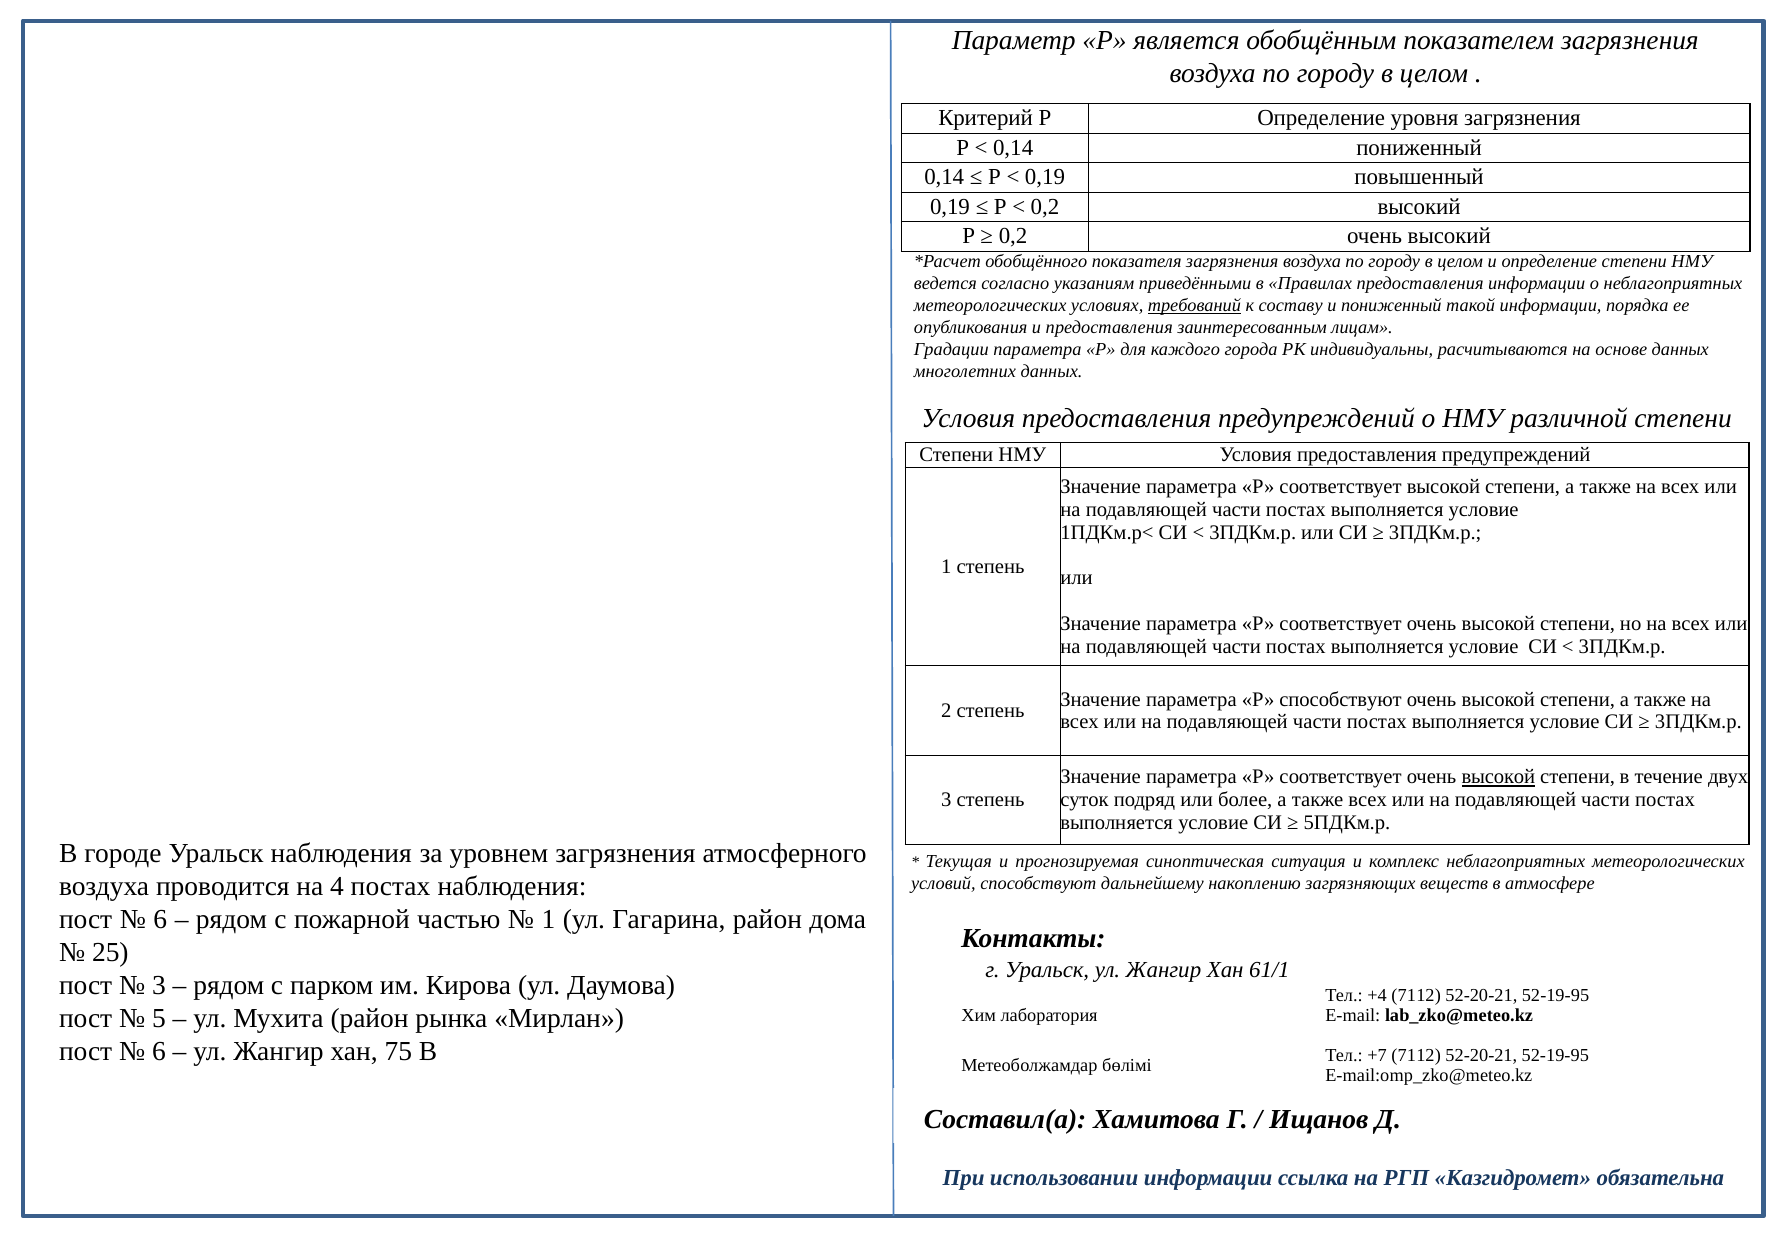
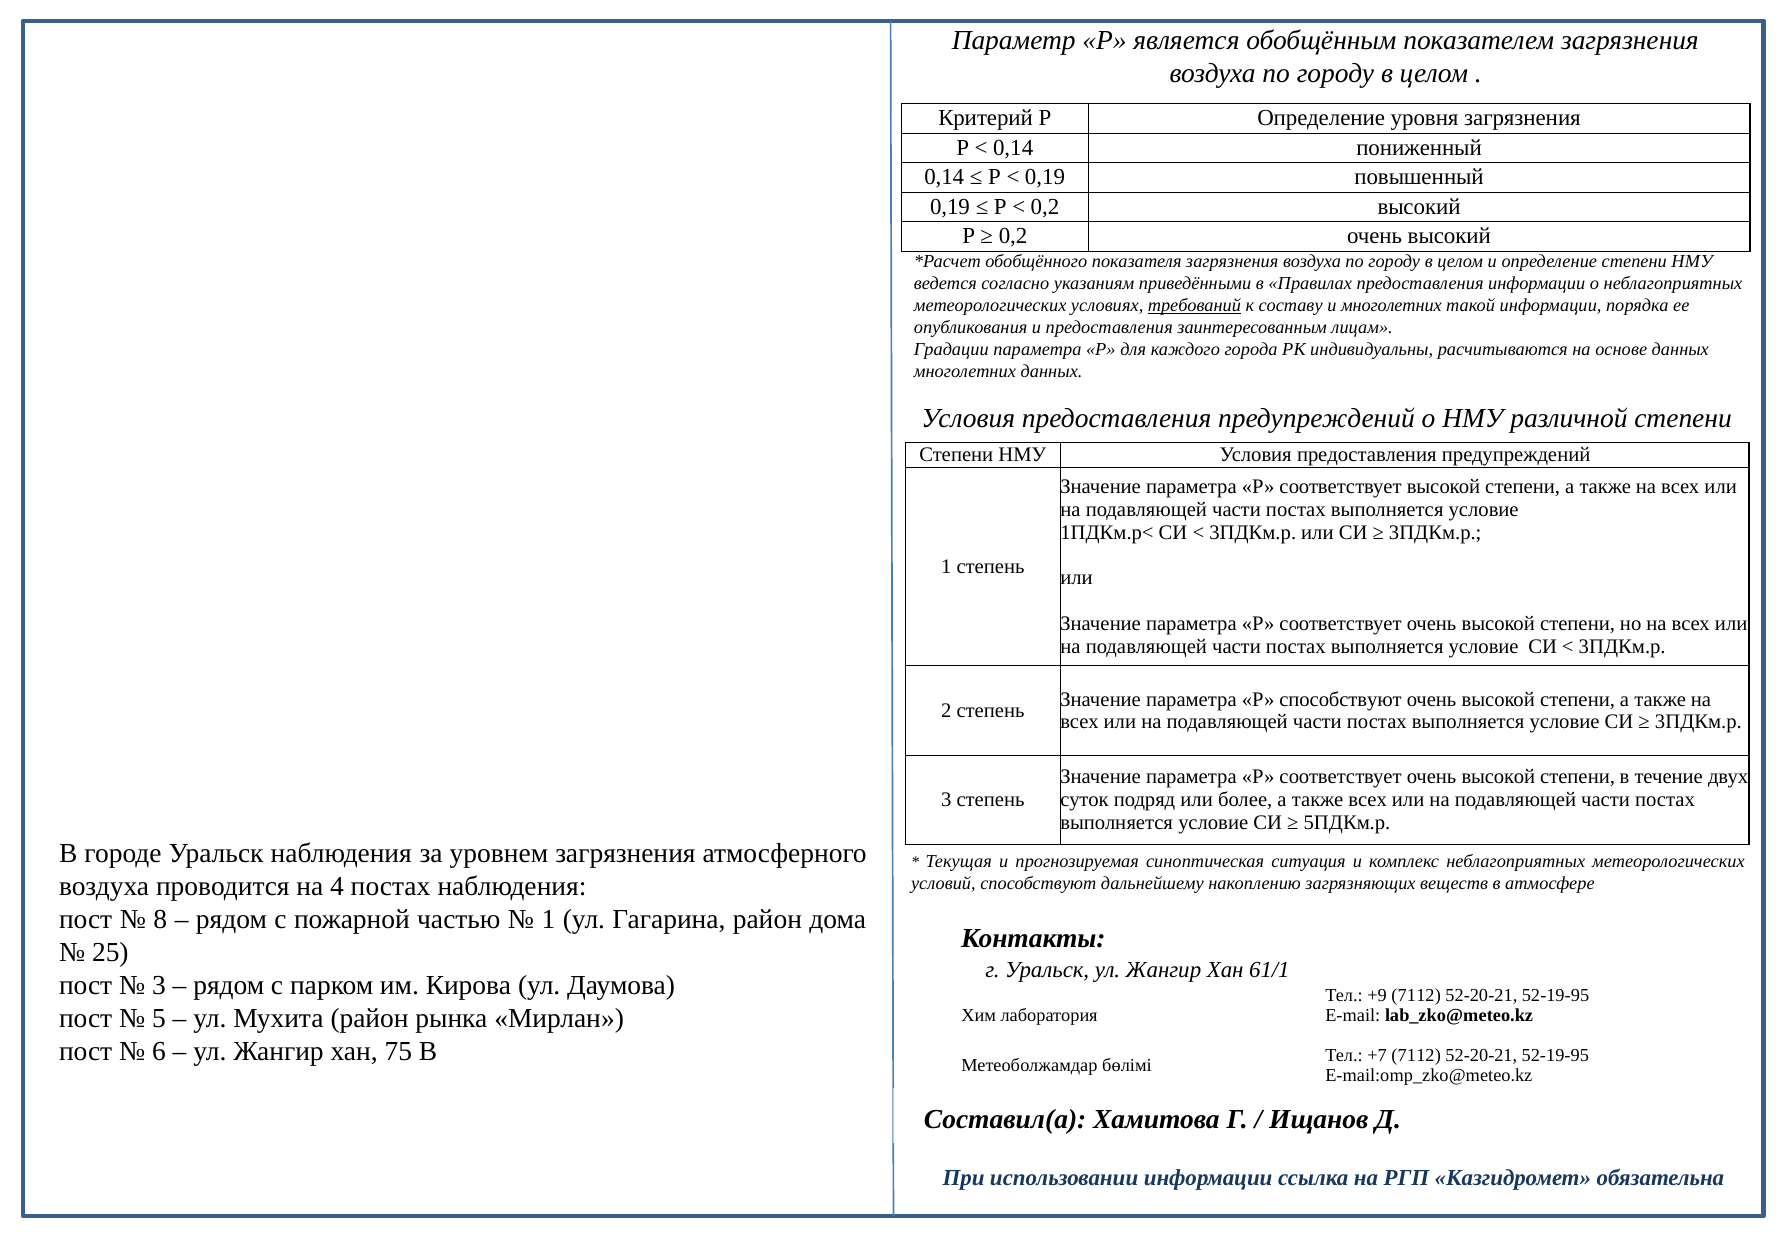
и пониженный: пониженный -> многолетних
высокой at (1498, 777) underline: present -> none
6 at (160, 920): 6 -> 8
+4: +4 -> +9
